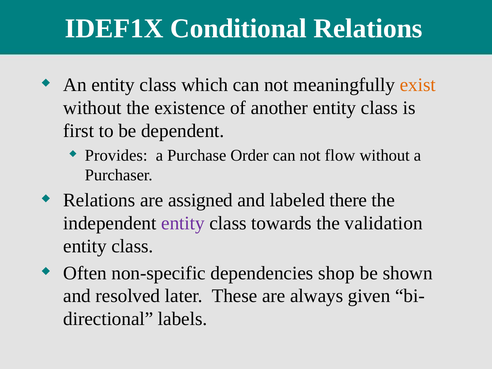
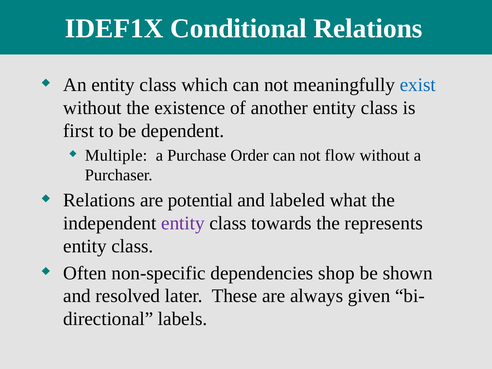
exist colour: orange -> blue
Provides: Provides -> Multiple
assigned: assigned -> potential
there: there -> what
validation: validation -> represents
